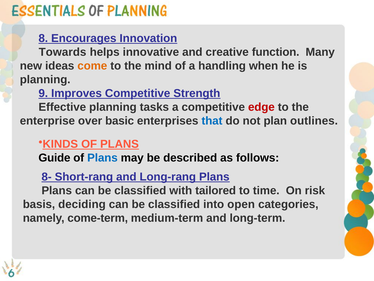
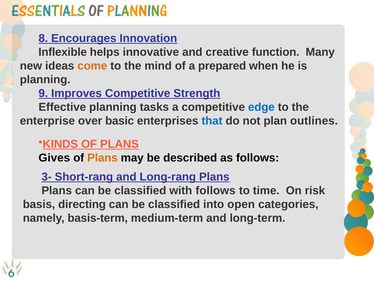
Towards: Towards -> Inflexible
handling: handling -> prepared
edge colour: red -> blue
Guide: Guide -> Gives
Plans at (102, 158) colour: blue -> orange
8-: 8- -> 3-
with tailored: tailored -> follows
deciding: deciding -> directing
come-term: come-term -> basis-term
